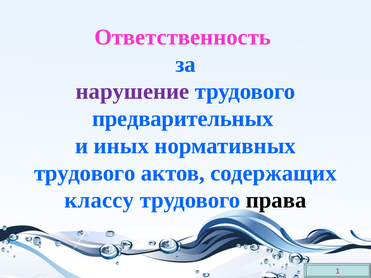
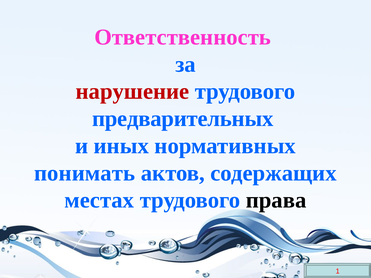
нарушение colour: purple -> red
трудового at (85, 173): трудового -> понимать
классу: классу -> местах
